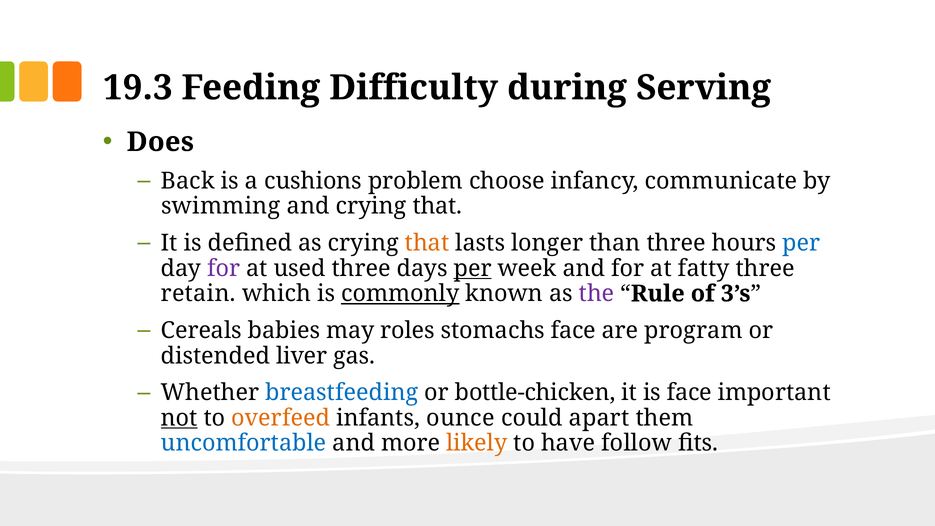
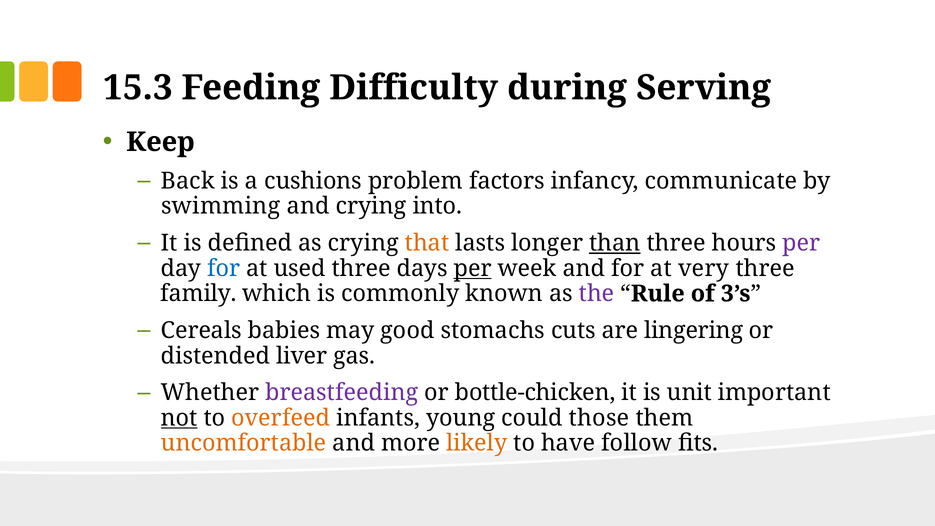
19.3: 19.3 -> 15.3
Does: Does -> Keep
choose: choose -> factors
and crying that: that -> into
than underline: none -> present
per at (801, 243) colour: blue -> purple
for at (224, 268) colour: purple -> blue
fatty: fatty -> very
retain: retain -> family
commonly underline: present -> none
roles: roles -> good
stomachs face: face -> cuts
program: program -> lingering
breastfeeding colour: blue -> purple
is face: face -> unit
ounce: ounce -> young
apart: apart -> those
uncomfortable colour: blue -> orange
